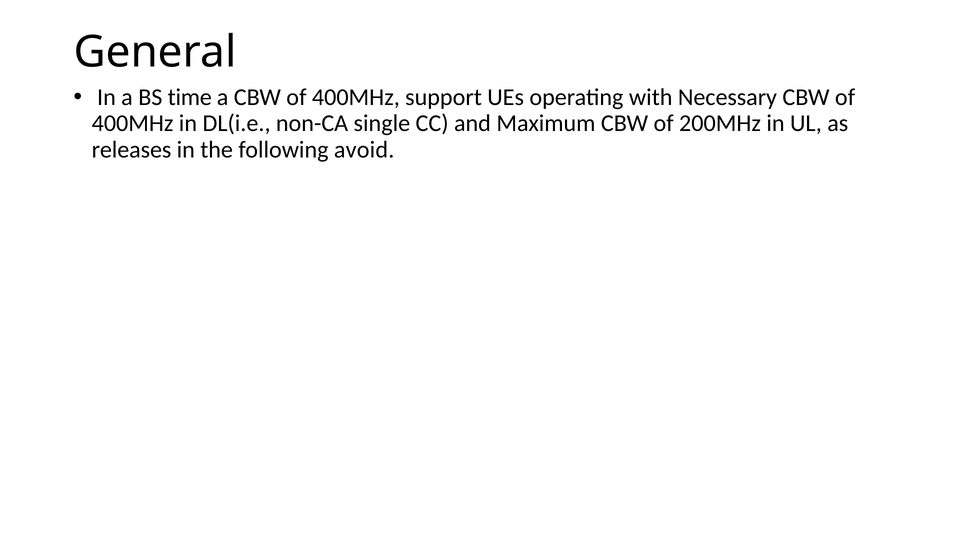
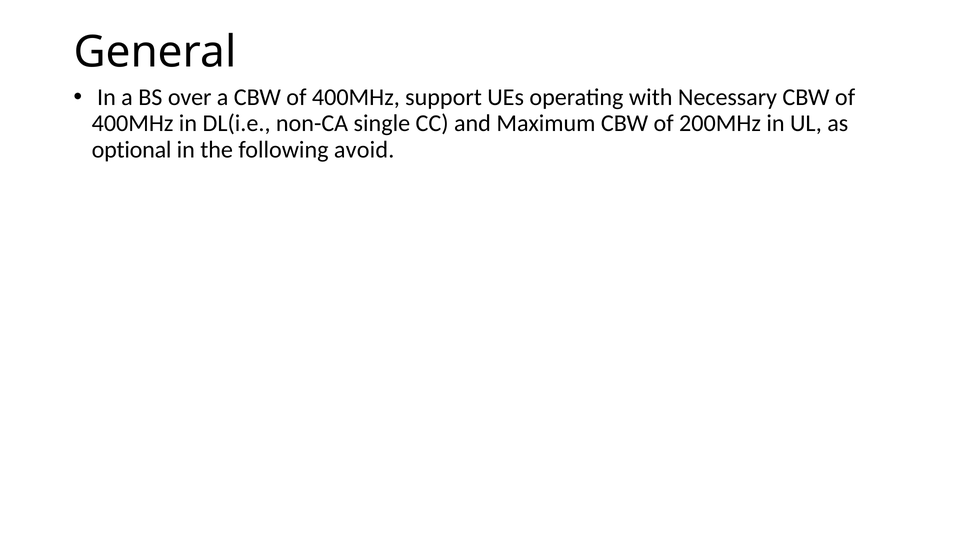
time: time -> over
releases: releases -> optional
